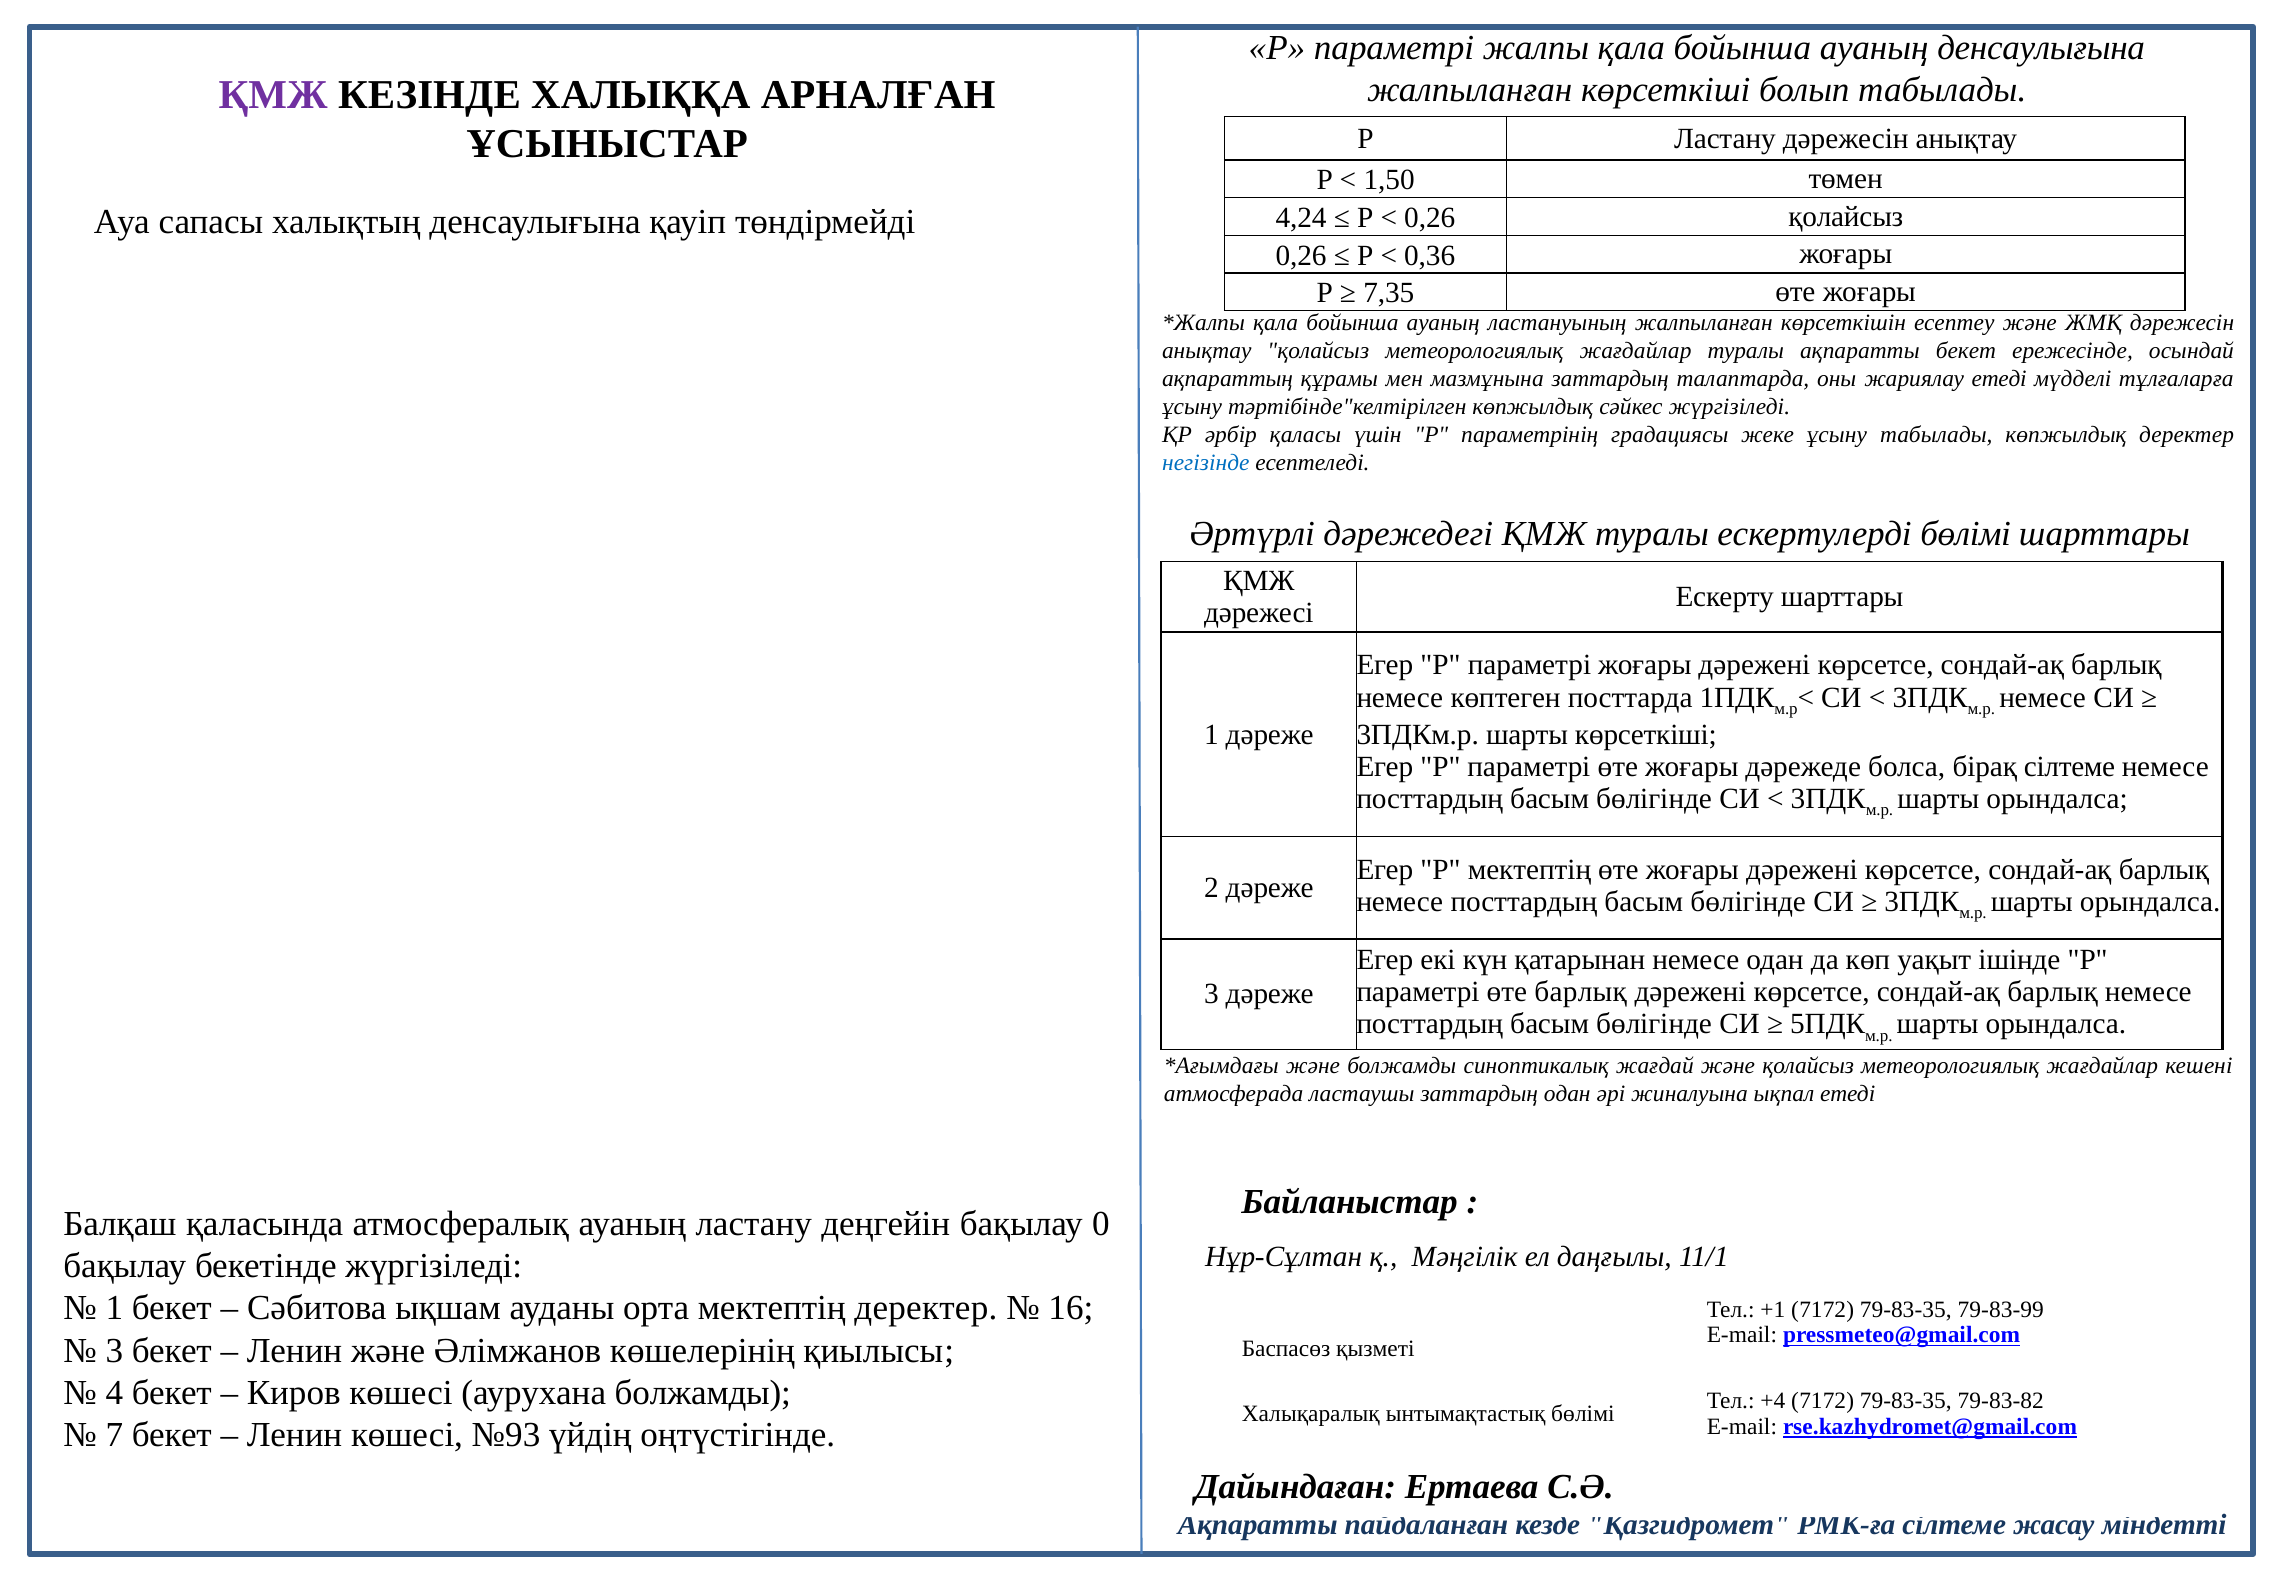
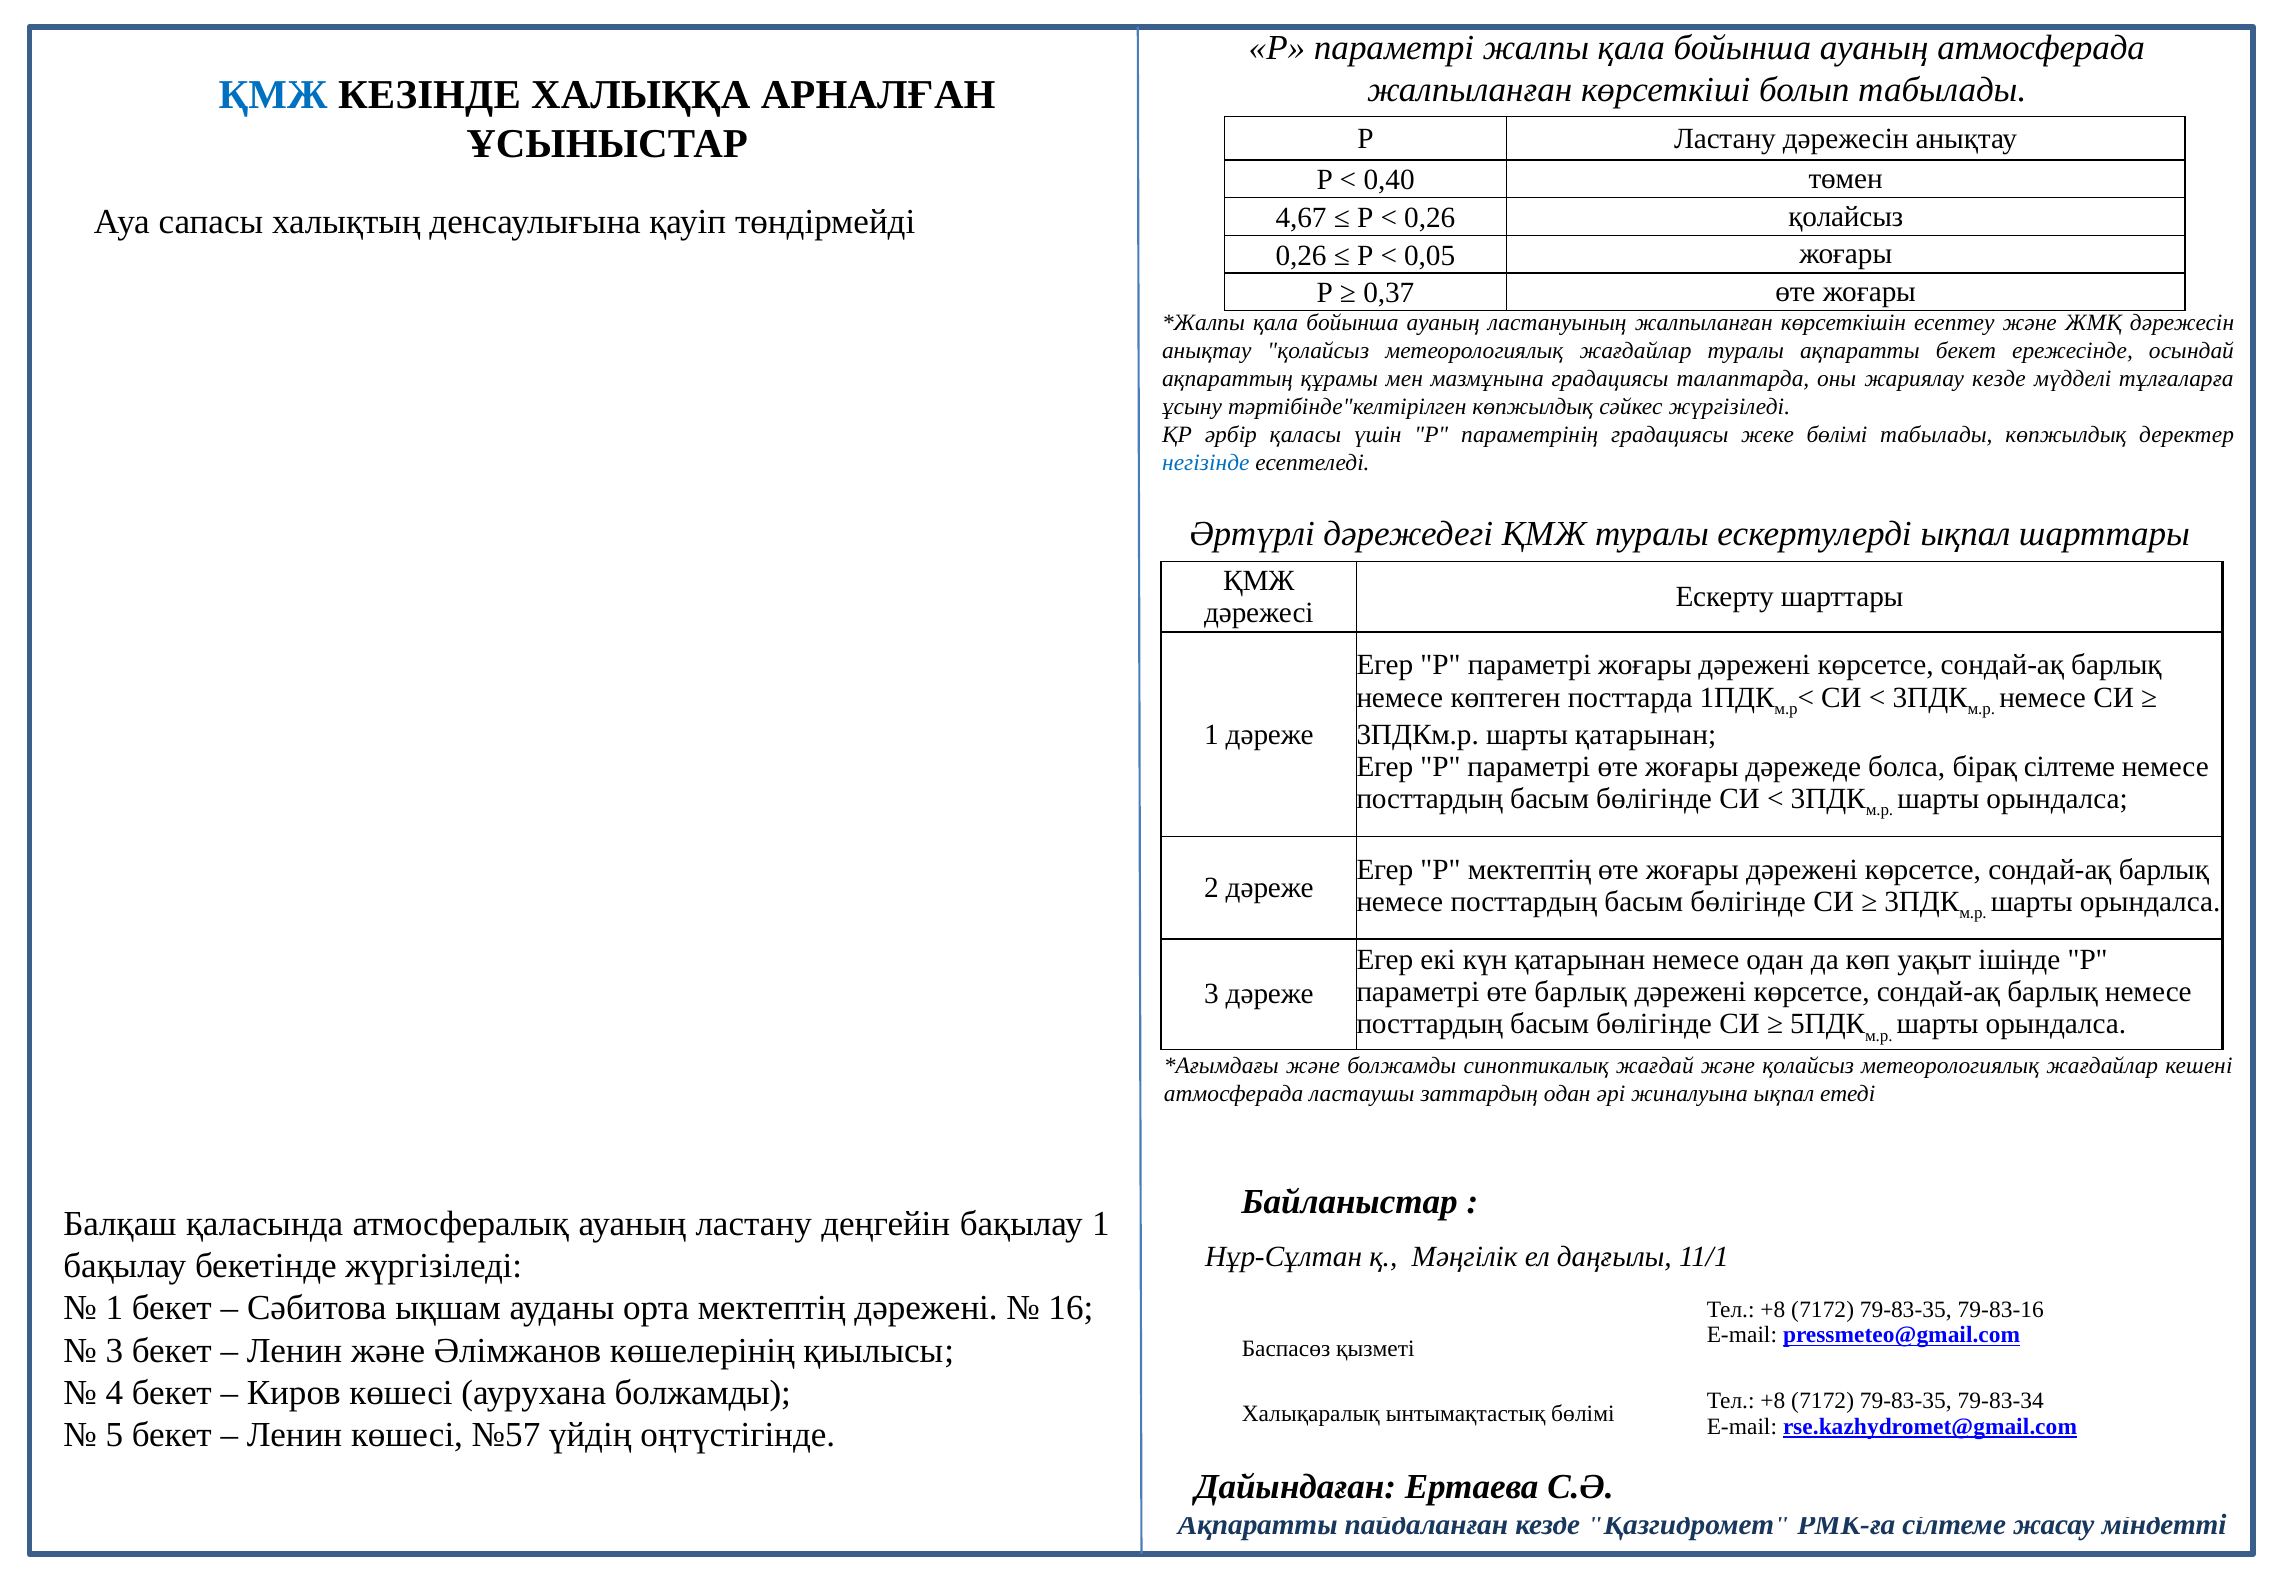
ауаның денсаулығына: денсаулығына -> атмосферада
ҚМЖ at (273, 94) colour: purple -> blue
1,50: 1,50 -> 0,40
4,24: 4,24 -> 4,67
0,36: 0,36 -> 0,05
7,35: 7,35 -> 0,37
мазмұнына заттардың: заттардың -> градациясы
жариялау етеді: етеді -> кезде
жеке ұсыну: ұсыну -> бөлімі
ескертулерді бөлімі: бөлімі -> ықпал
шарты көрсеткіші: көрсеткіші -> қатарынан
бақылау 0: 0 -> 1
мектептің деректер: деректер -> дәрежені
+1 at (1773, 1309): +1 -> +8
79-83-99: 79-83-99 -> 79-83-16
+4 at (1773, 1400): +4 -> +8
79-83-82: 79-83-82 -> 79-83-34
7: 7 -> 5
№93: №93 -> №57
